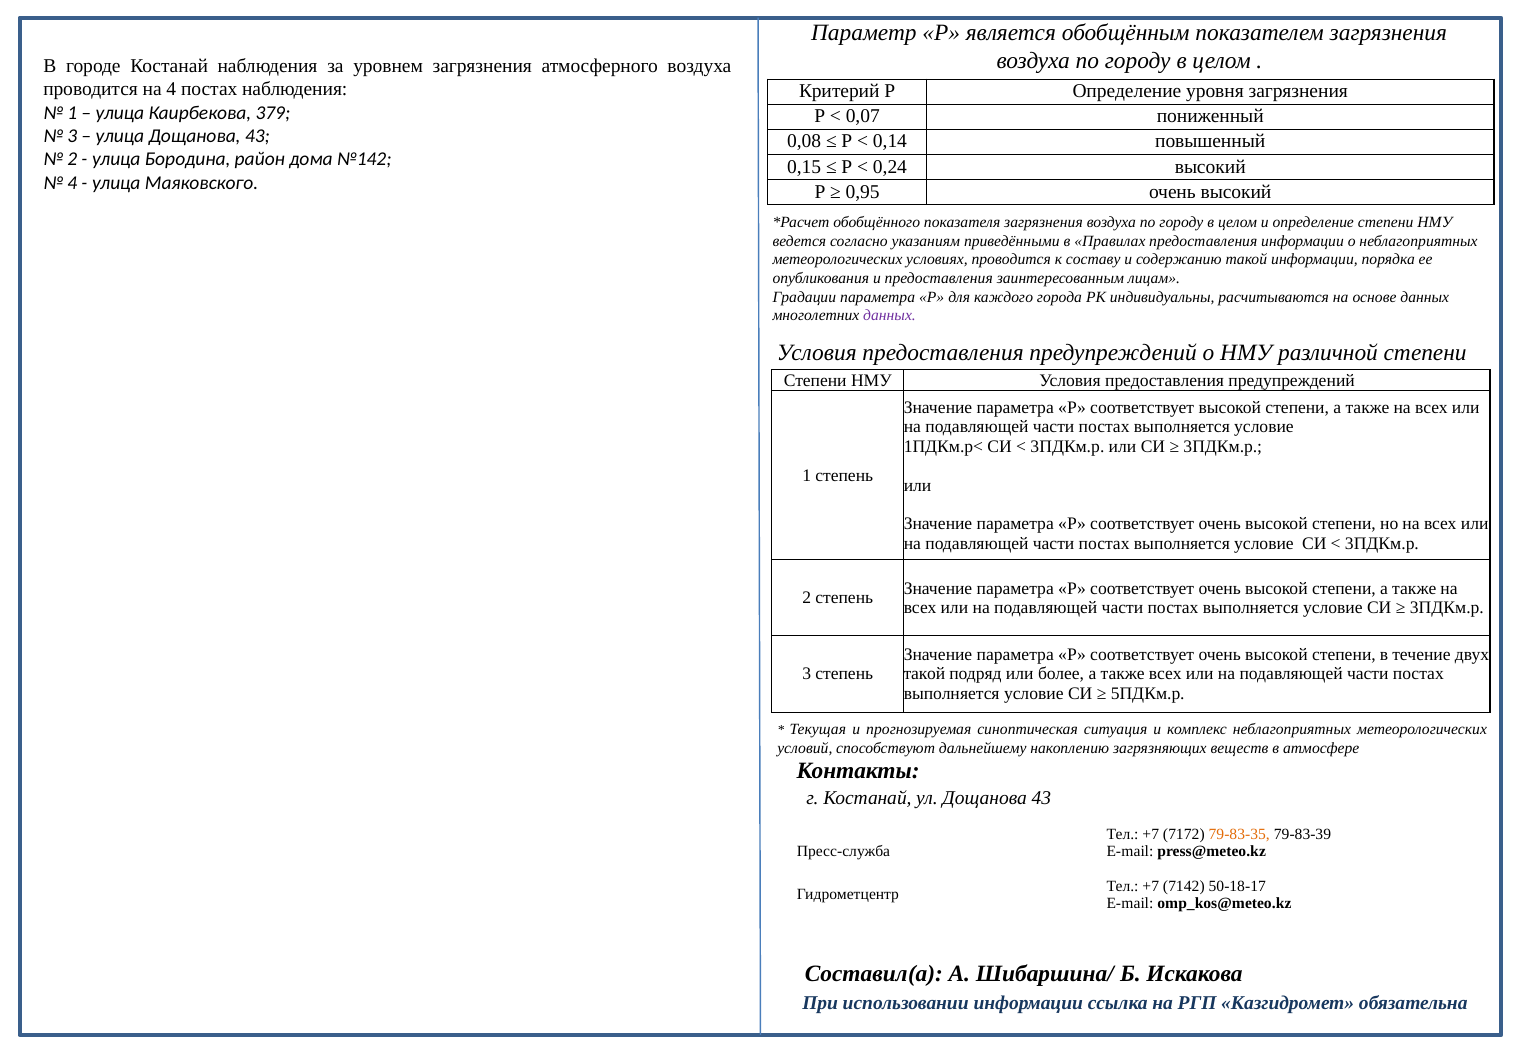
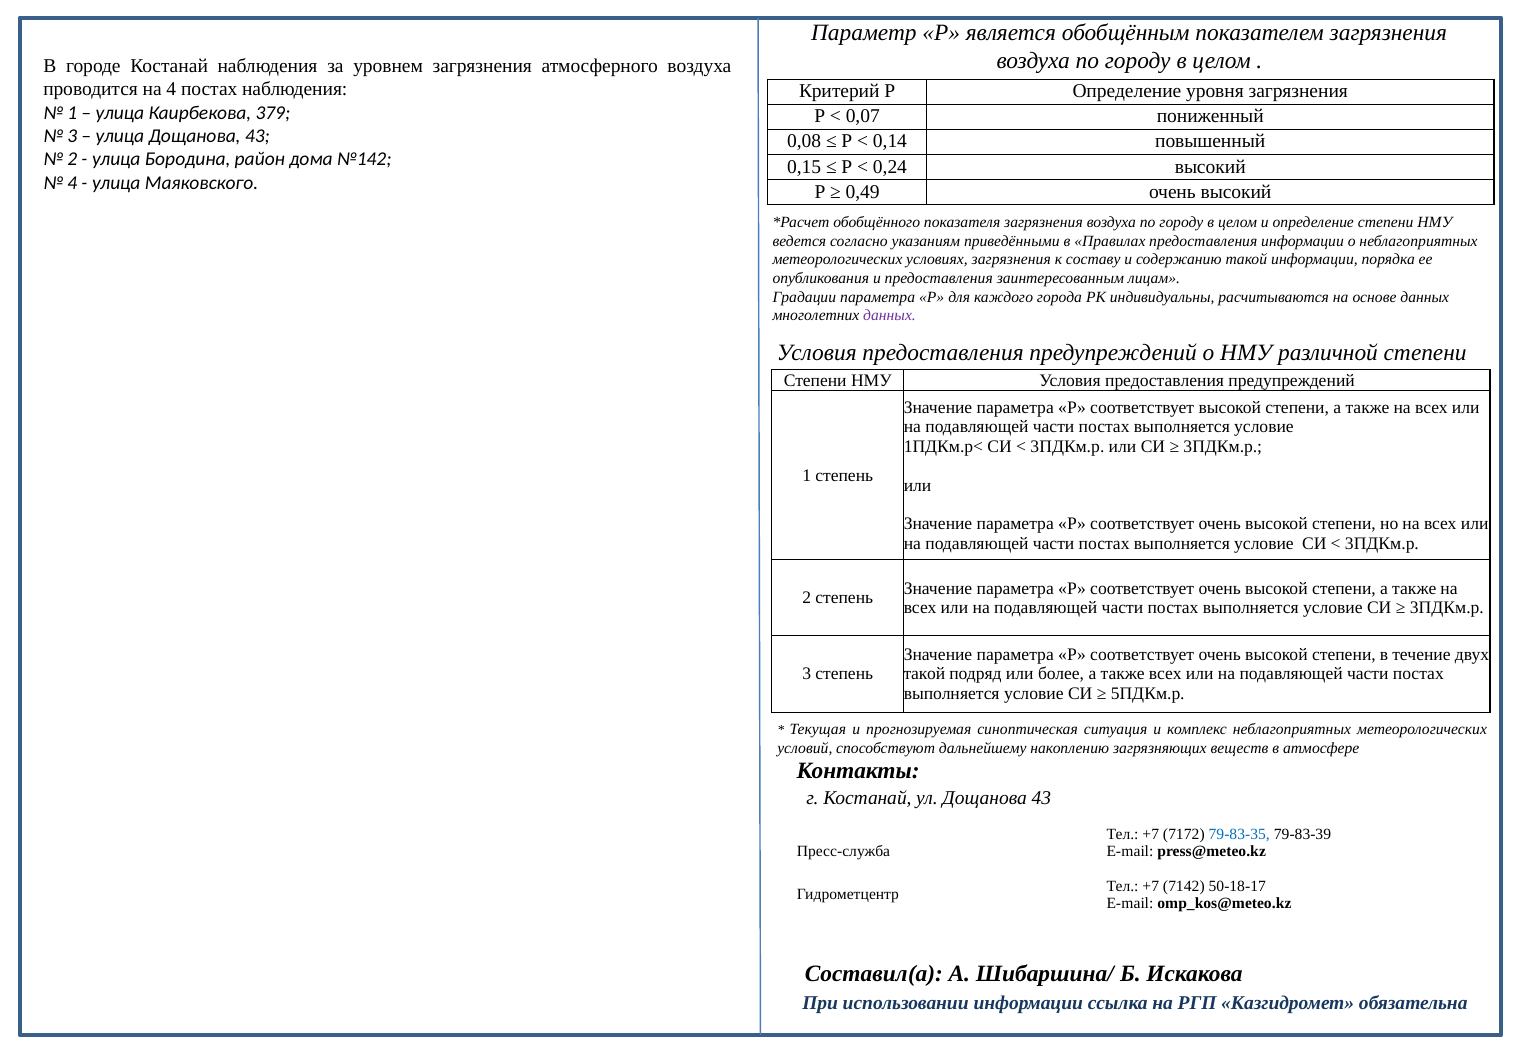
0,95: 0,95 -> 0,49
условиях проводится: проводится -> загрязнения
79-83-35 colour: orange -> blue
